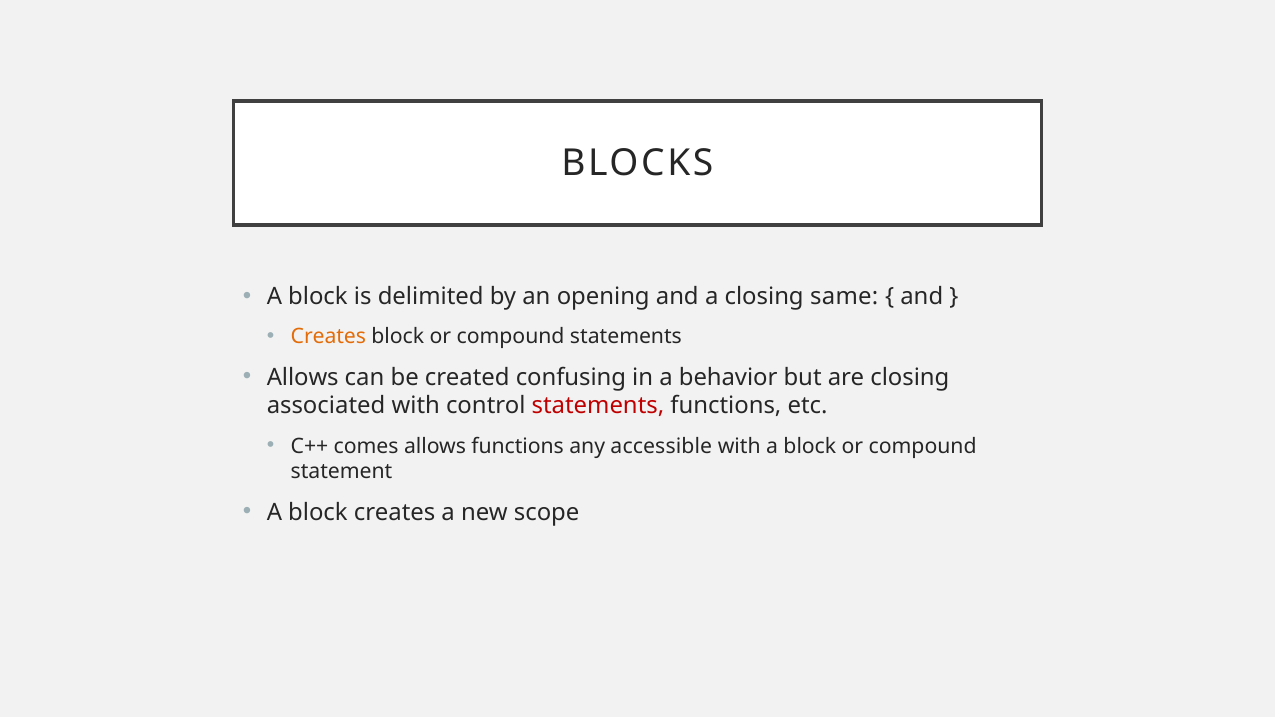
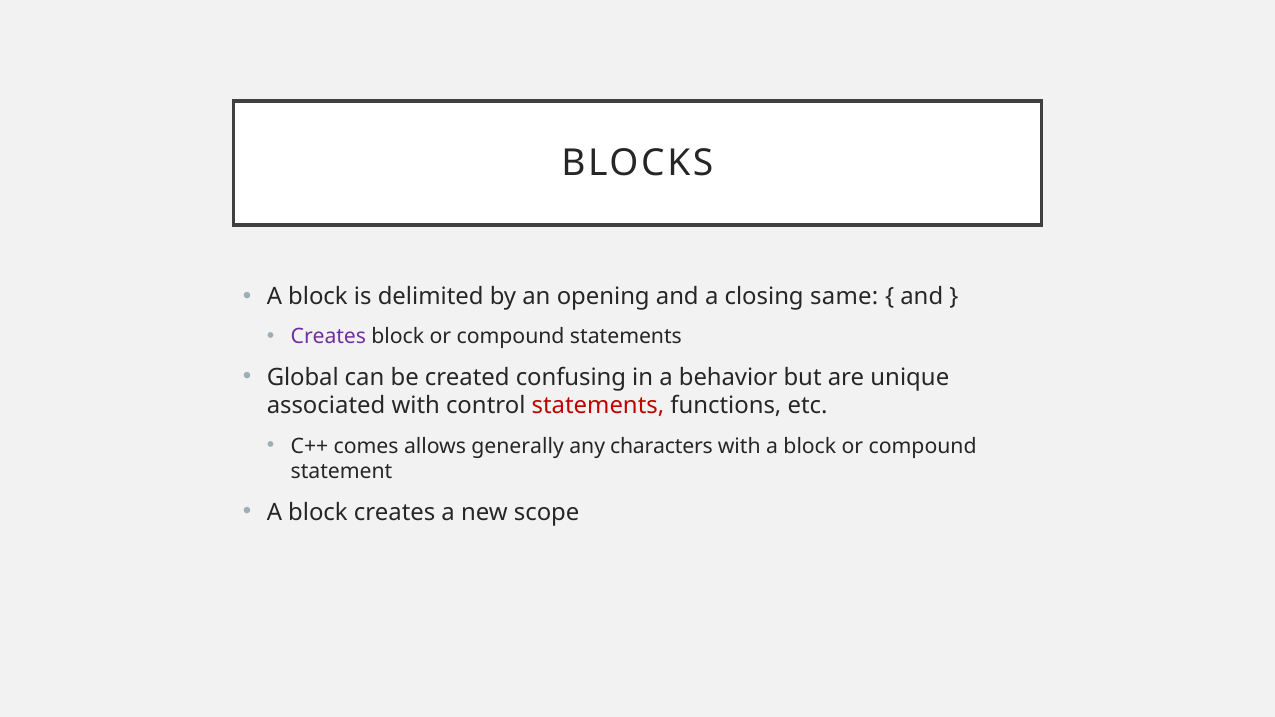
Creates at (328, 337) colour: orange -> purple
Allows at (303, 377): Allows -> Global
are closing: closing -> unique
allows functions: functions -> generally
accessible: accessible -> characters
